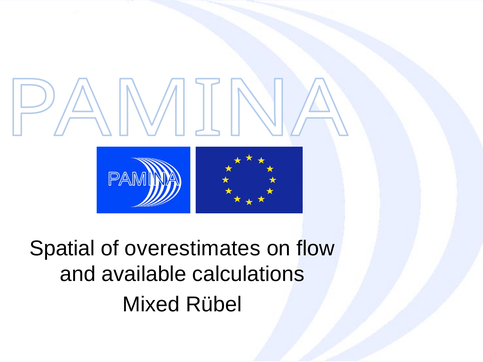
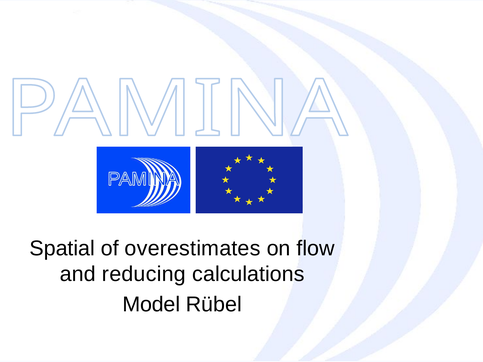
available: available -> reducing
Mixed: Mixed -> Model
